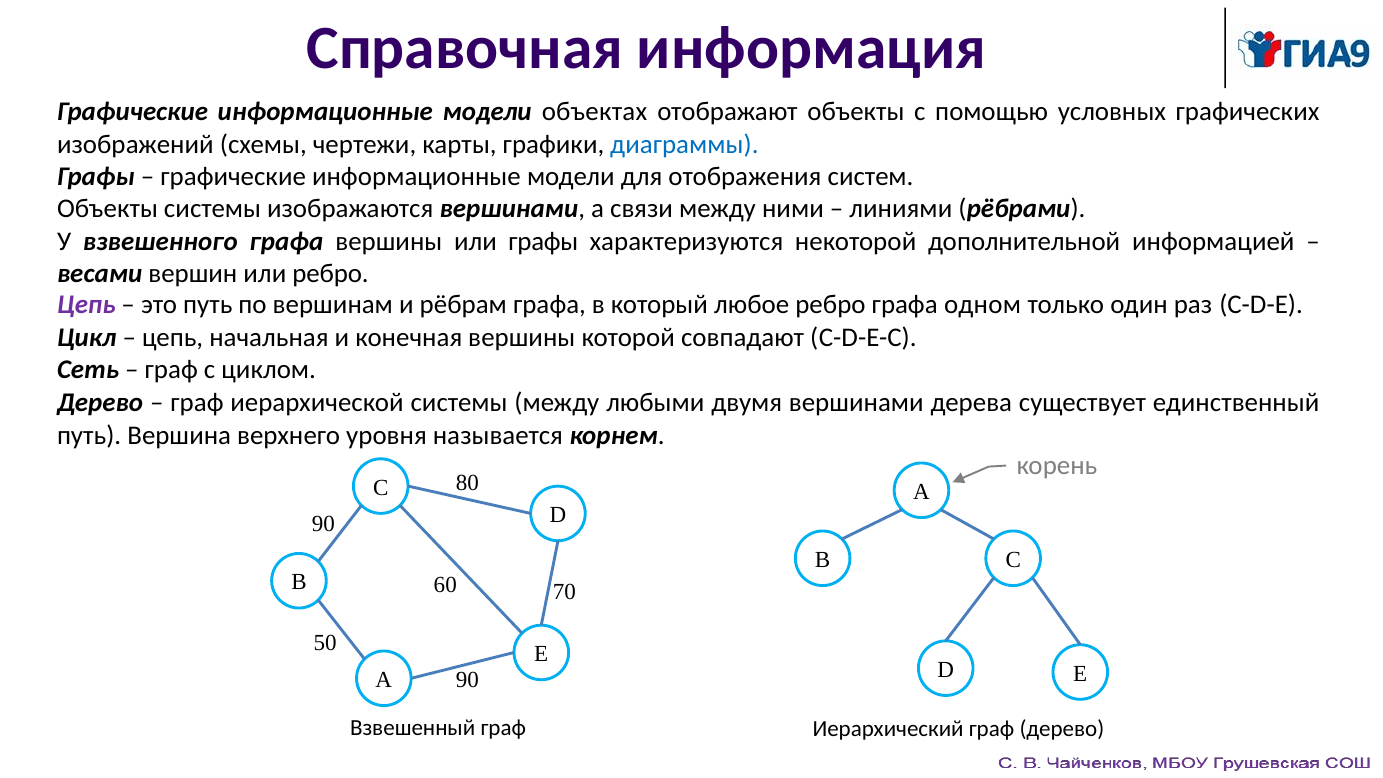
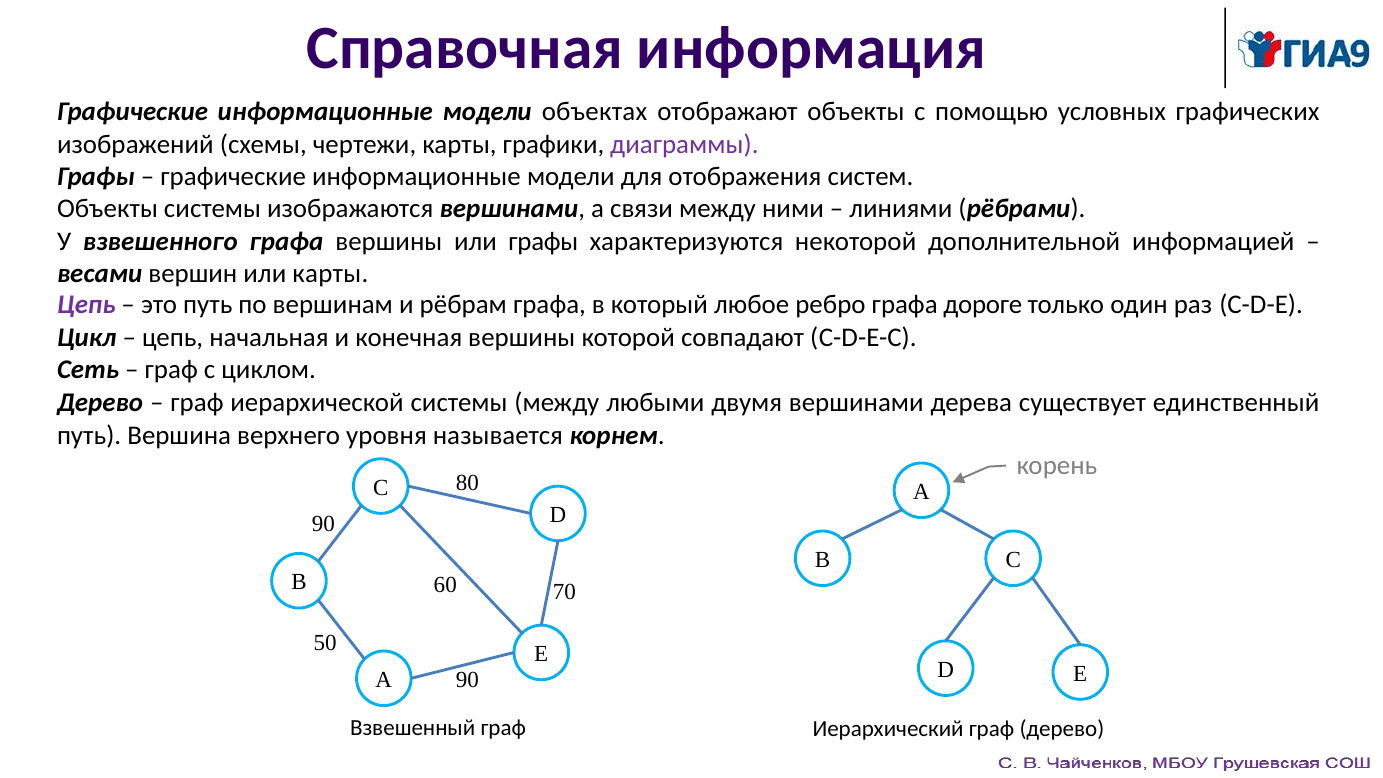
диаграммы colour: blue -> purple
или ребро: ребро -> карты
одном: одном -> дороге
